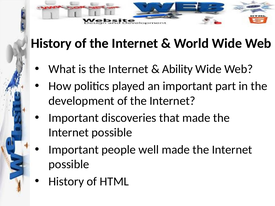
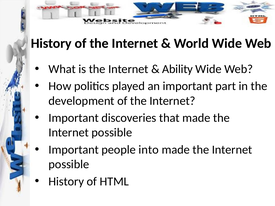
well: well -> into
